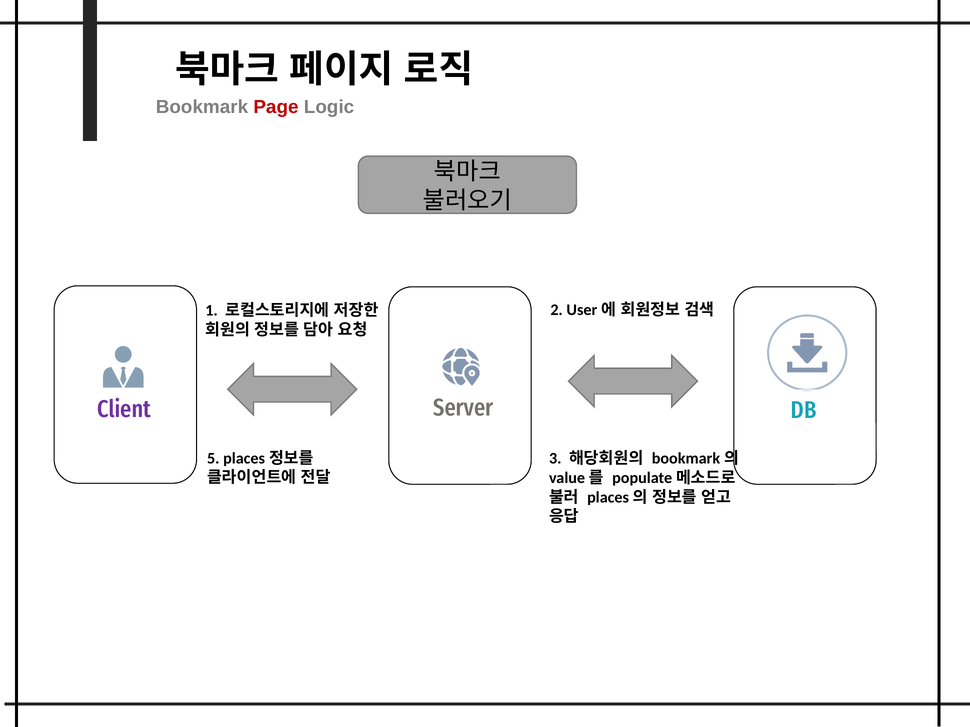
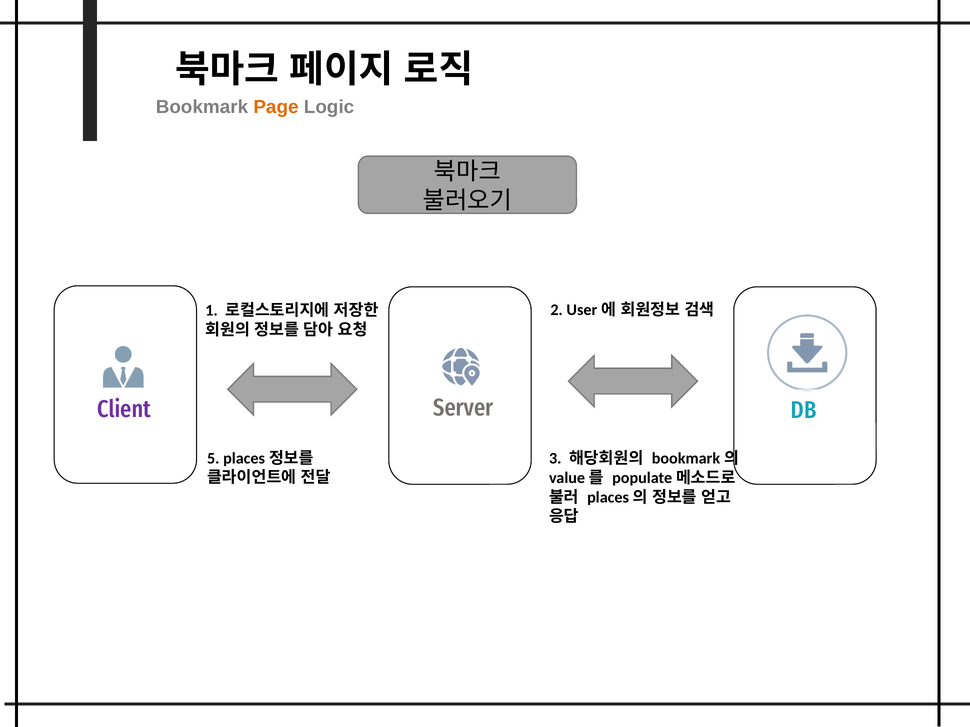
Page colour: red -> orange
